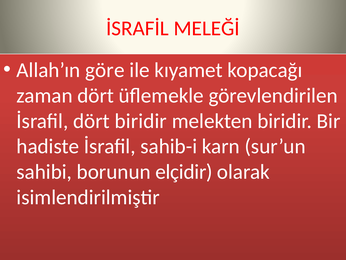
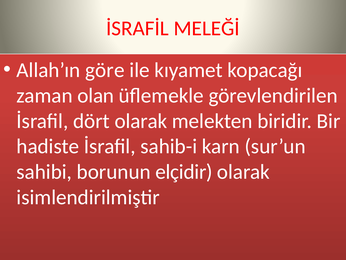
zaman dört: dört -> olan
dört biridir: biridir -> olarak
